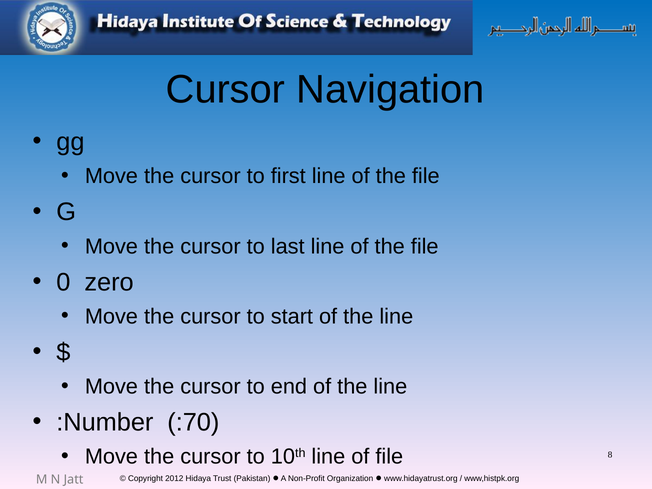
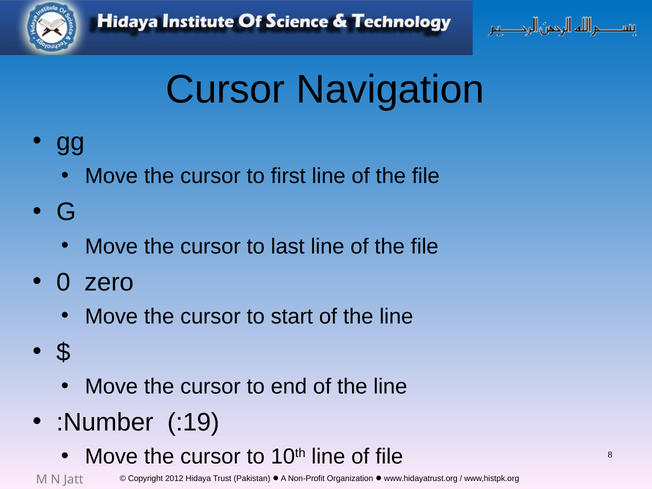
:70: :70 -> :19
